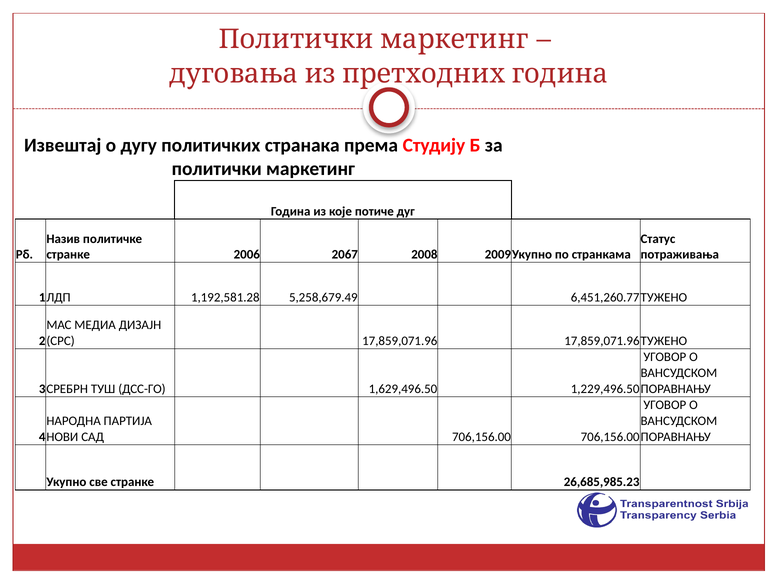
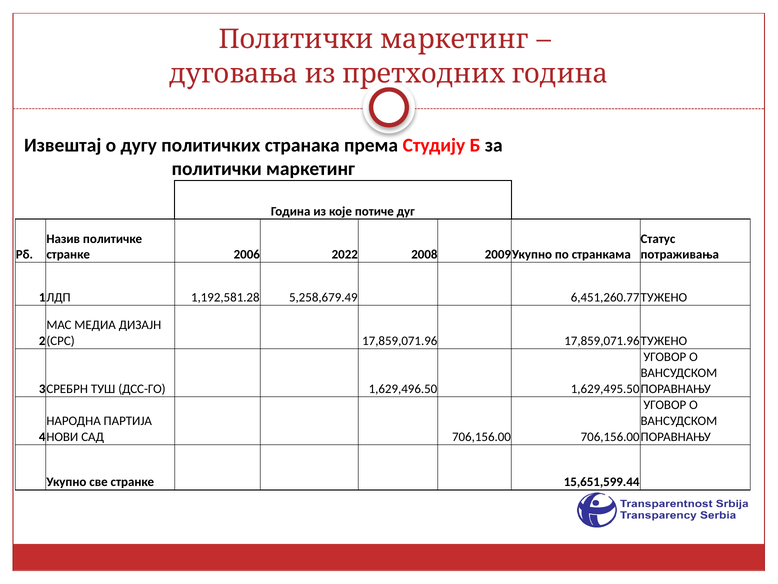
2067: 2067 -> 2022
1,229,496.50: 1,229,496.50 -> 1,629,495.50
26,685,985.23: 26,685,985.23 -> 15,651,599.44
